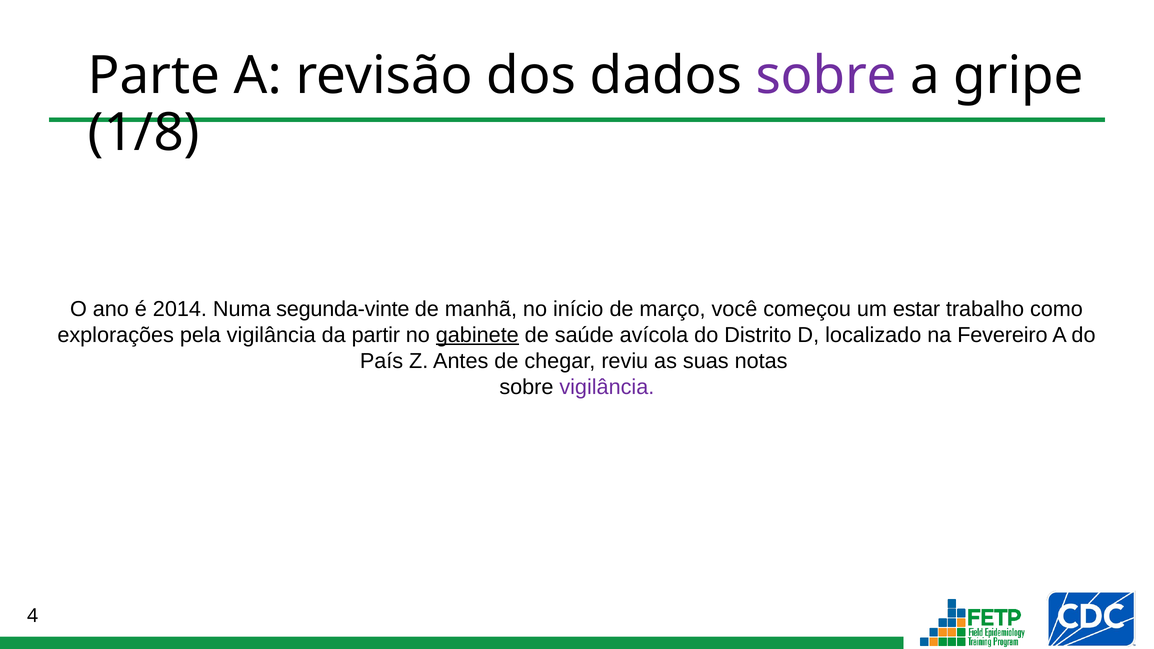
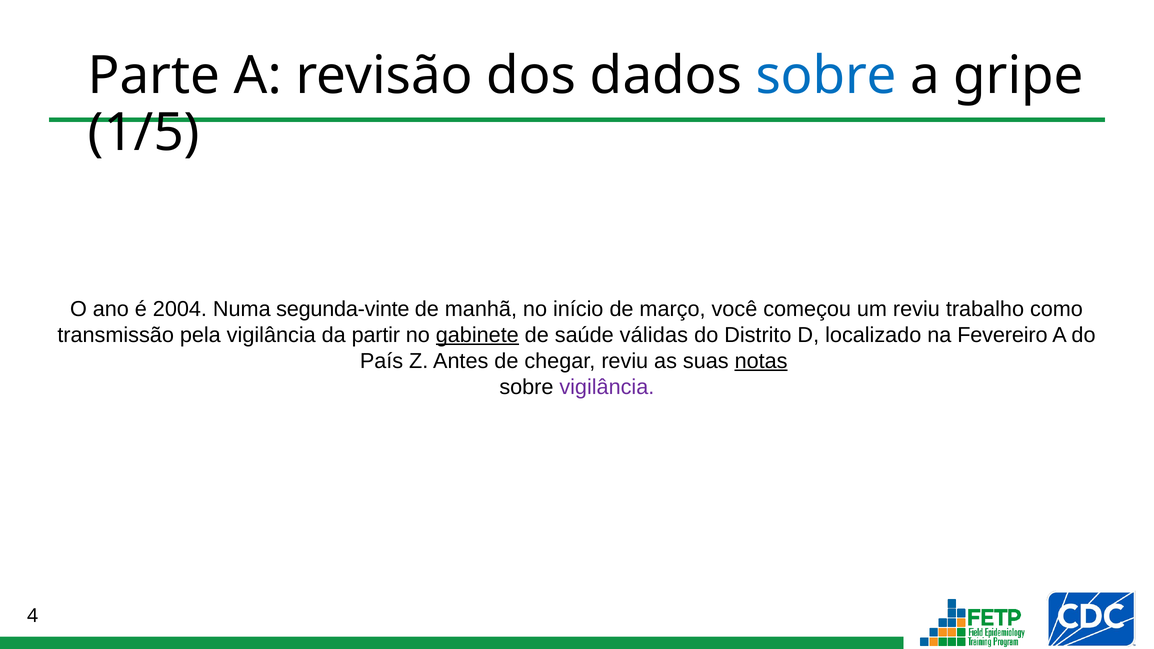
sobre at (826, 76) colour: purple -> blue
1/8: 1/8 -> 1/5
2014: 2014 -> 2004
um estar: estar -> reviu
explorações: explorações -> transmissão
avícola: avícola -> válidas
notas underline: none -> present
